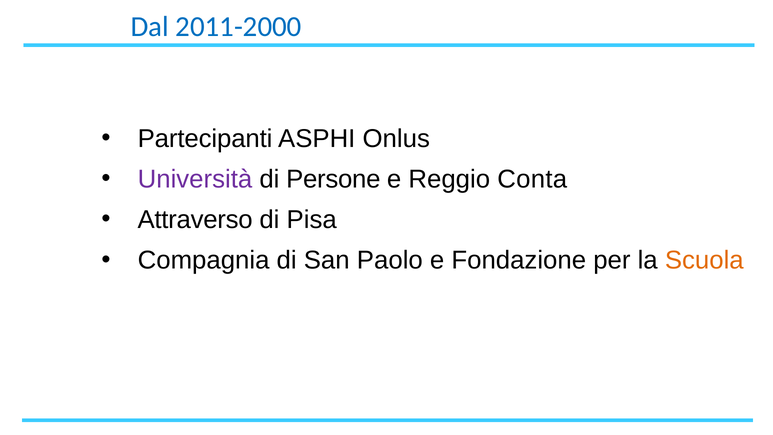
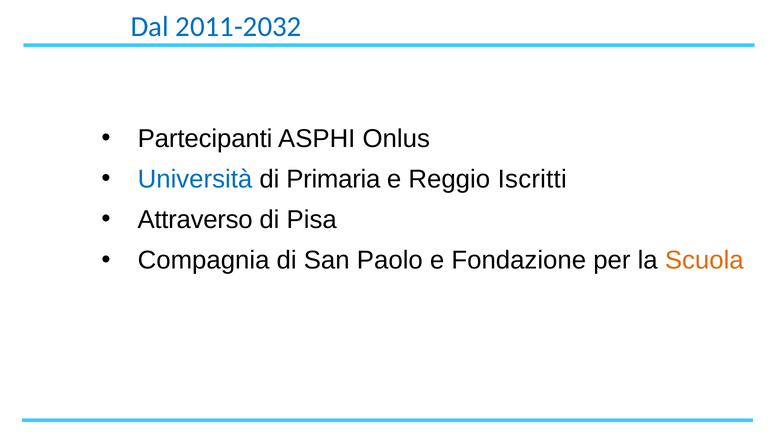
2011-2000: 2011-2000 -> 2011-2032
Università colour: purple -> blue
Persone: Persone -> Primaria
Conta: Conta -> Iscritti
